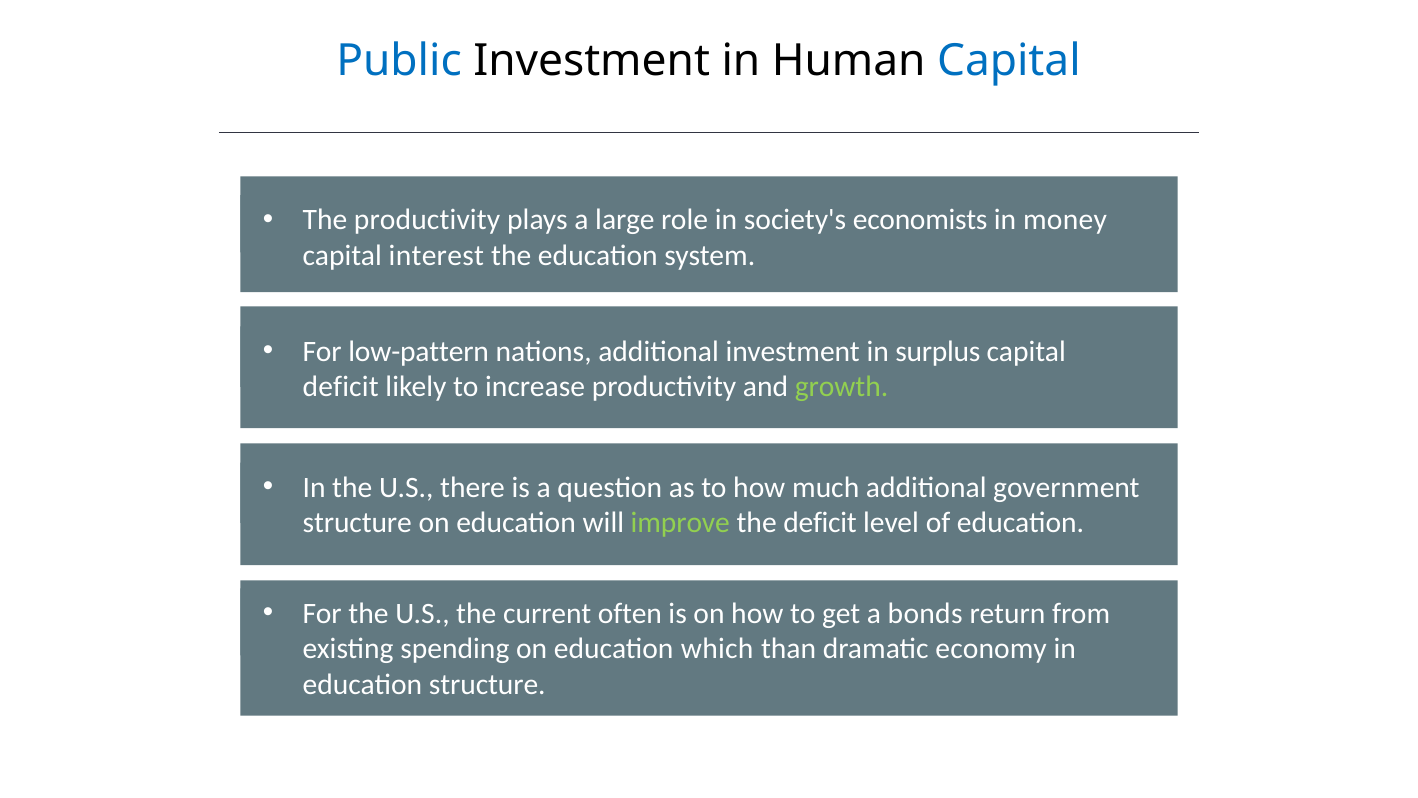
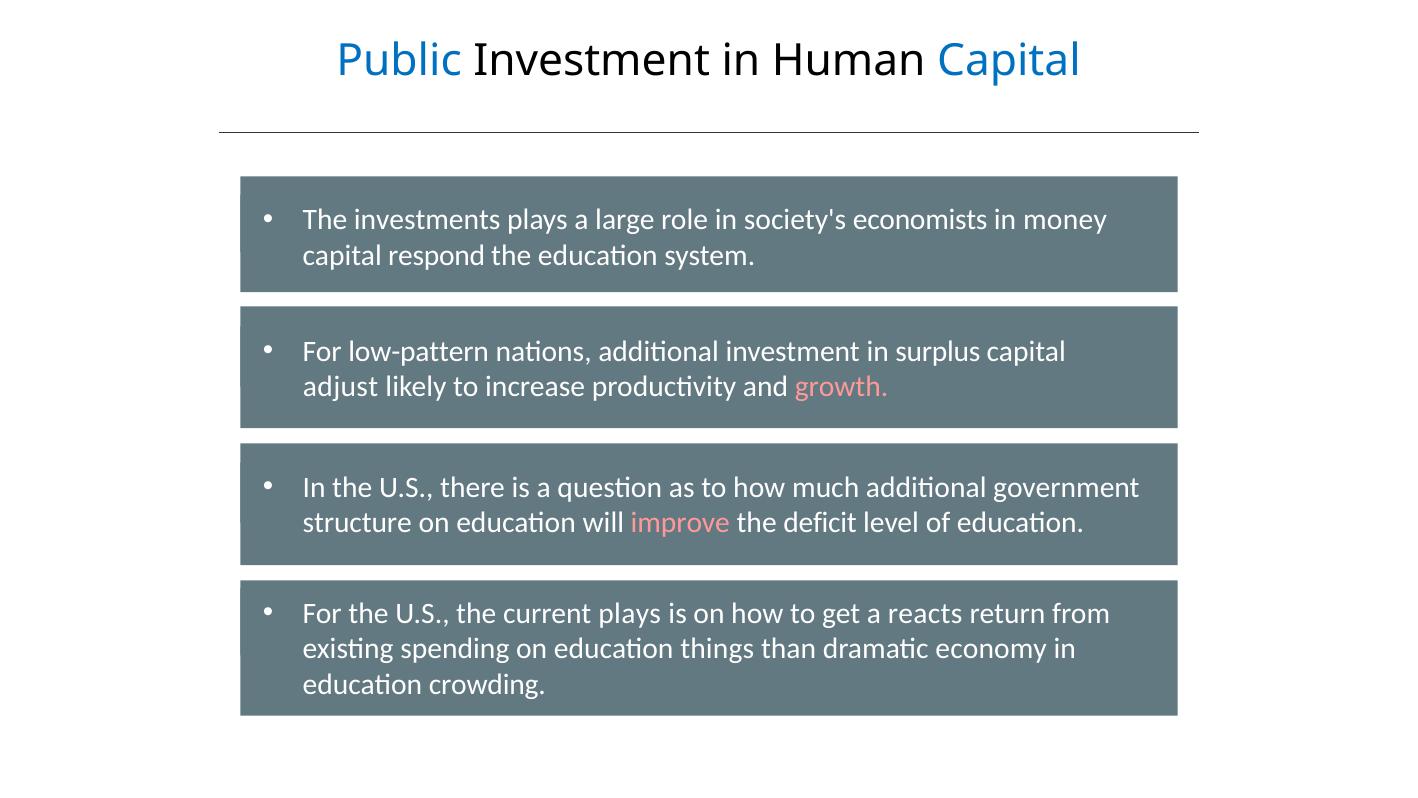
The productivity: productivity -> investments
interest: interest -> respond
deficit at (341, 387): deficit -> adjust
growth colour: light green -> pink
improve colour: light green -> pink
current often: often -> plays
bonds: bonds -> reacts
which: which -> things
education structure: structure -> crowding
